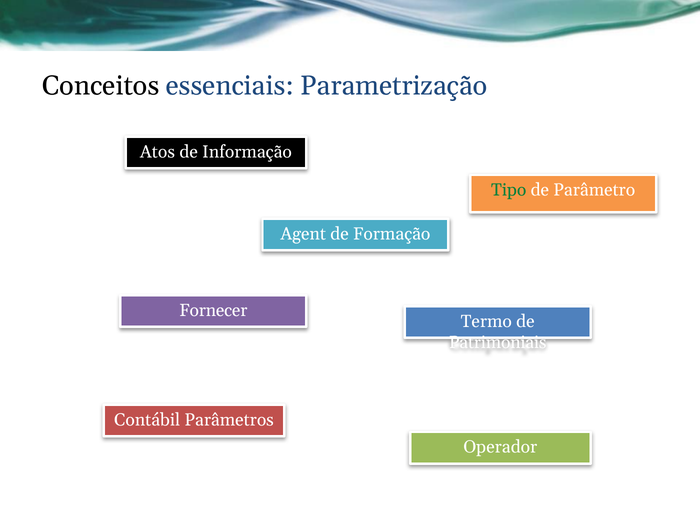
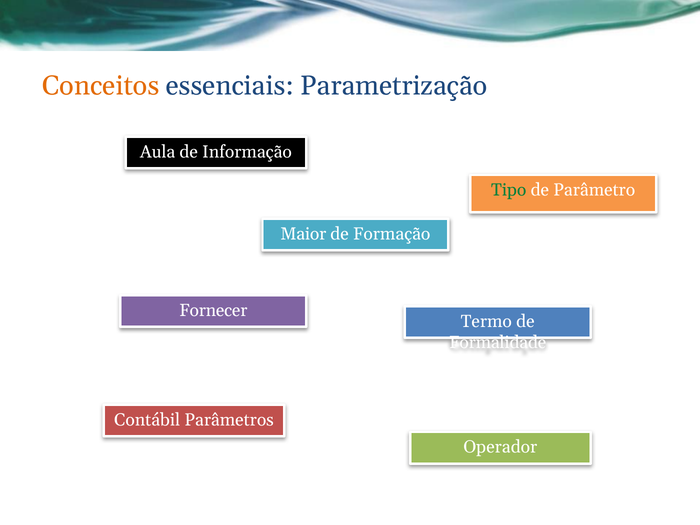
Conceitos colour: black -> orange
Atos: Atos -> Aula
Agent: Agent -> Maior
Patrimoniais: Patrimoniais -> Formalidade
